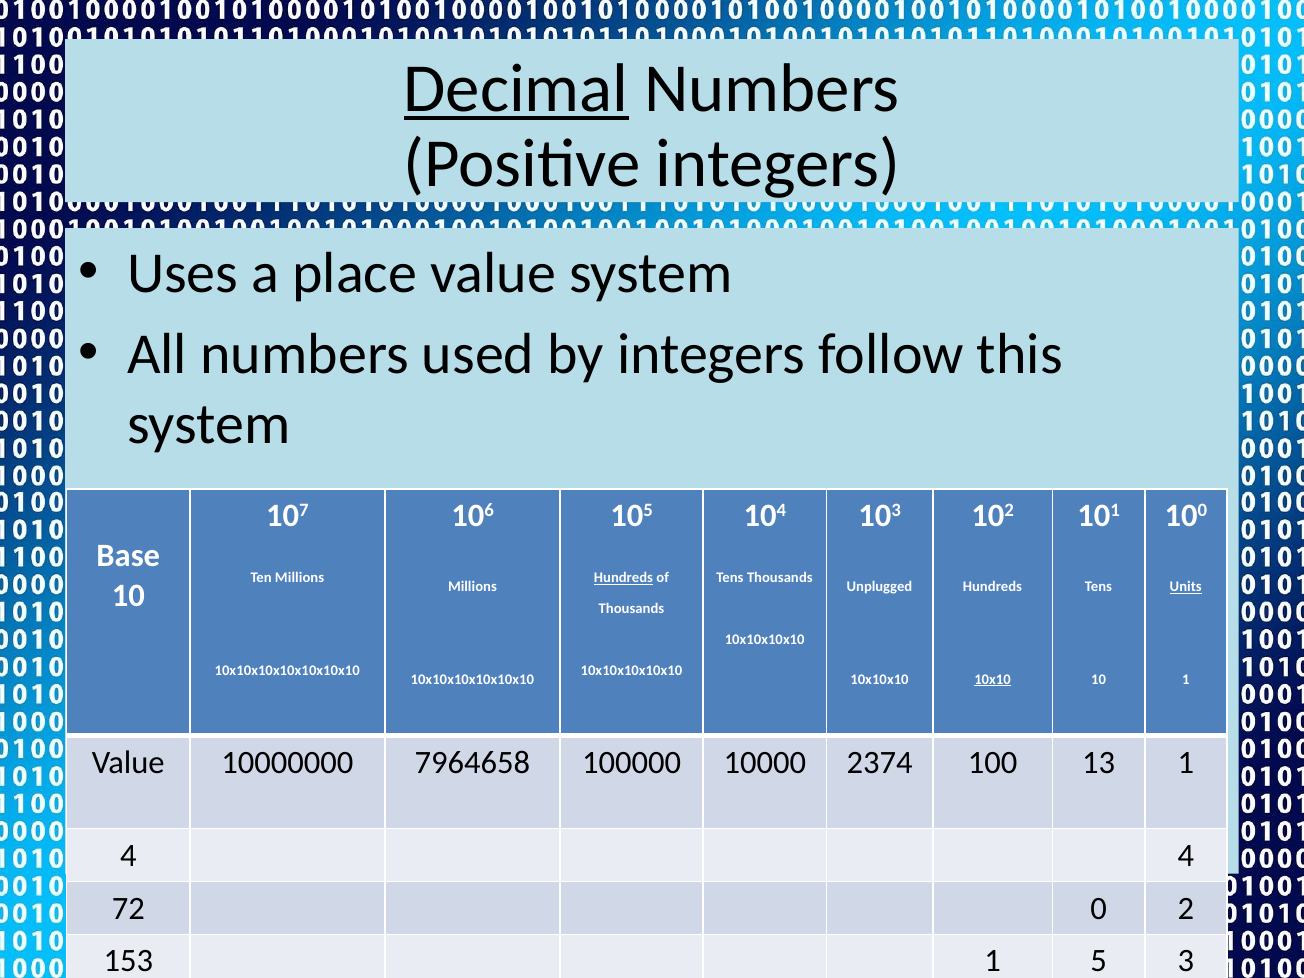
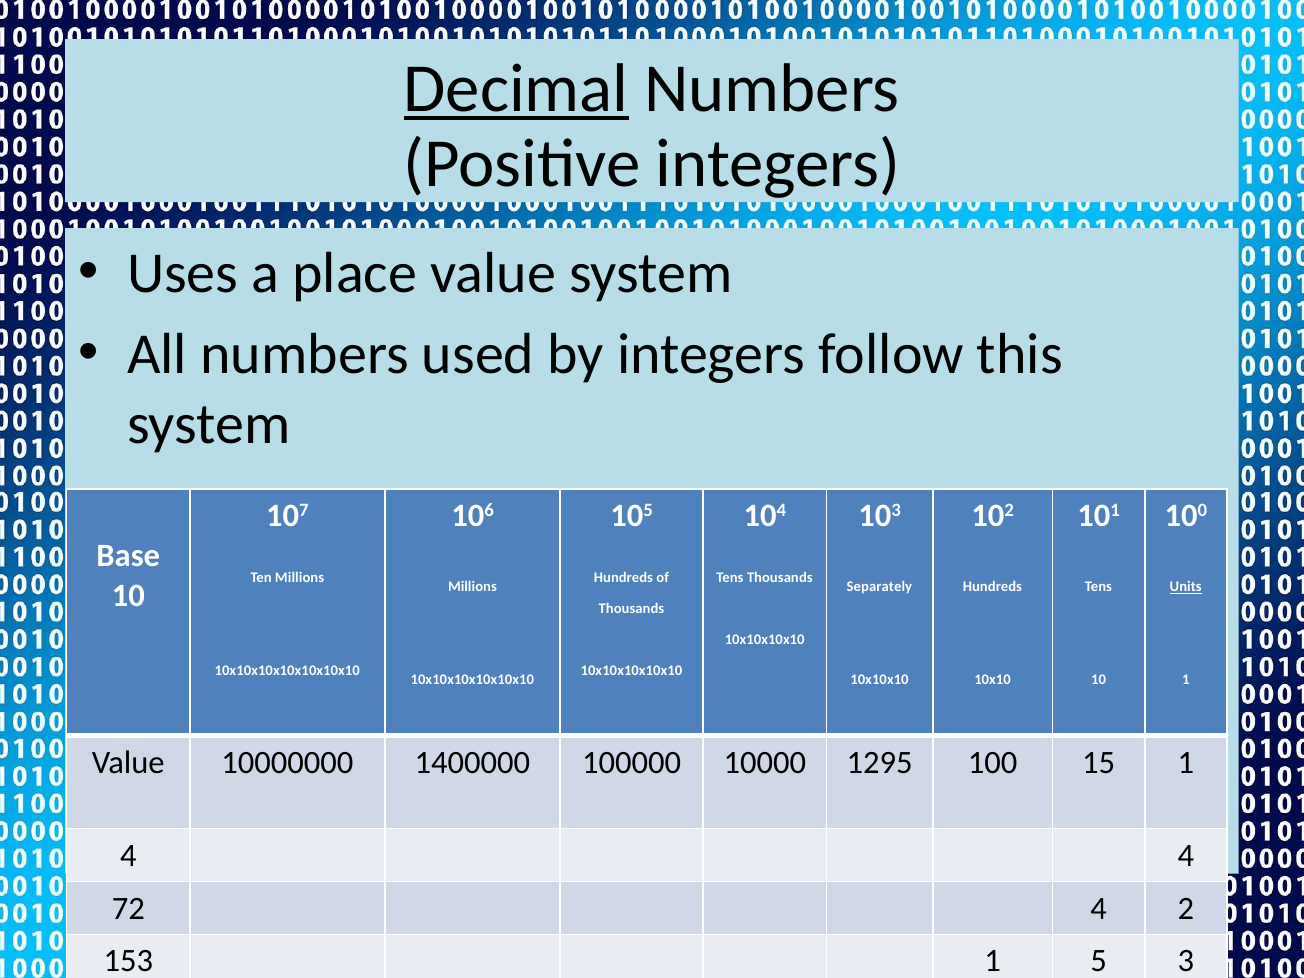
Hundreds at (623, 578) underline: present -> none
Unplugged: Unplugged -> Separately
10x10 underline: present -> none
7964658: 7964658 -> 1400000
2374: 2374 -> 1295
13: 13 -> 15
72 0: 0 -> 4
